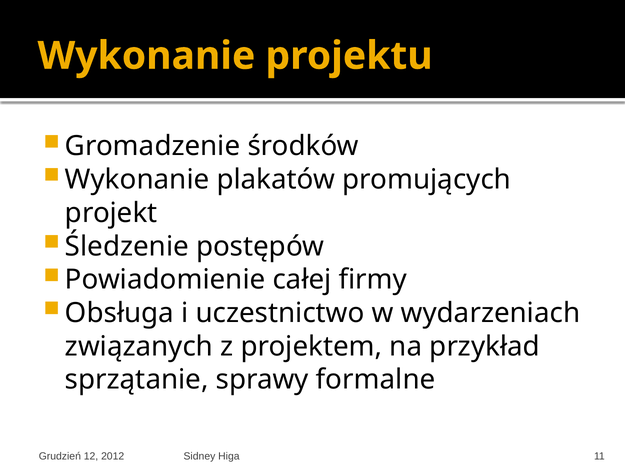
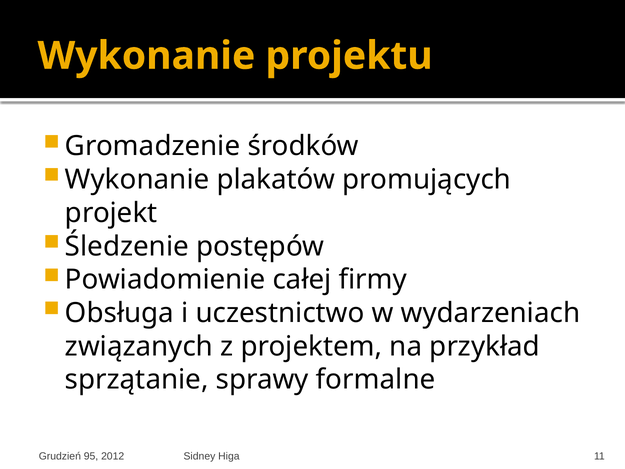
12: 12 -> 95
